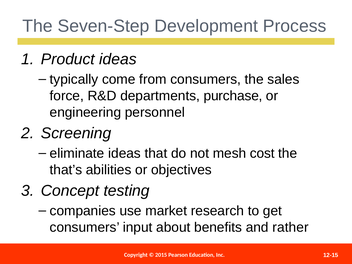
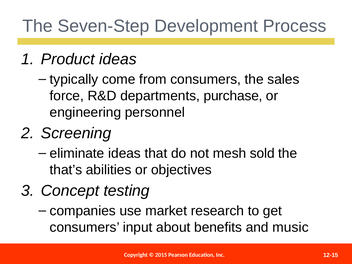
cost: cost -> sold
rather: rather -> music
